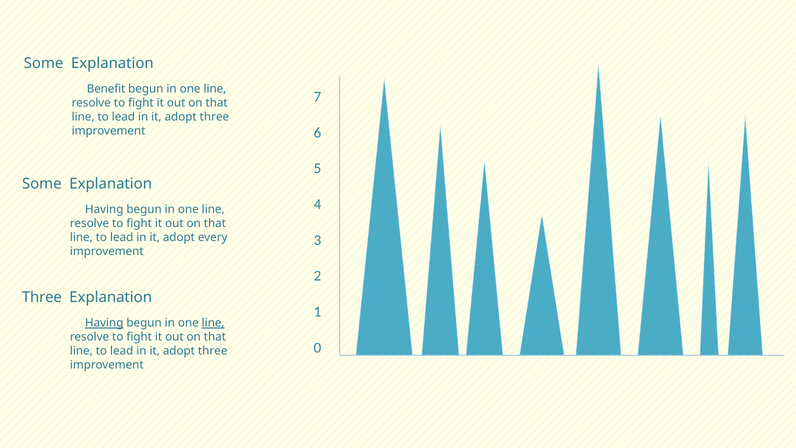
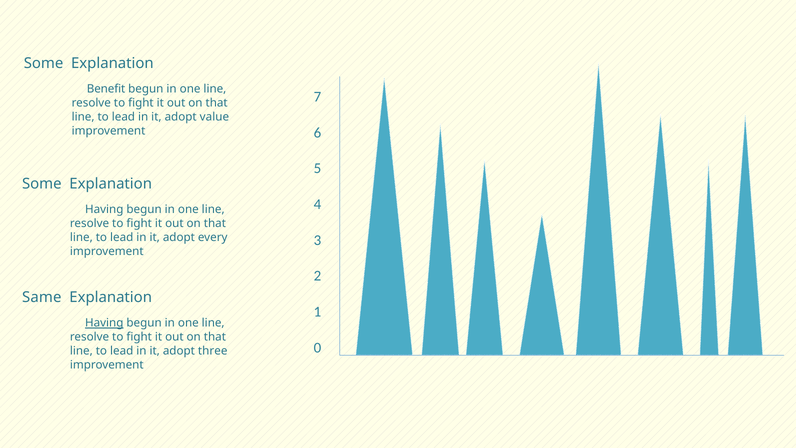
three at (214, 117): three -> value
Three at (42, 297): Three -> Same
line at (213, 323) underline: present -> none
